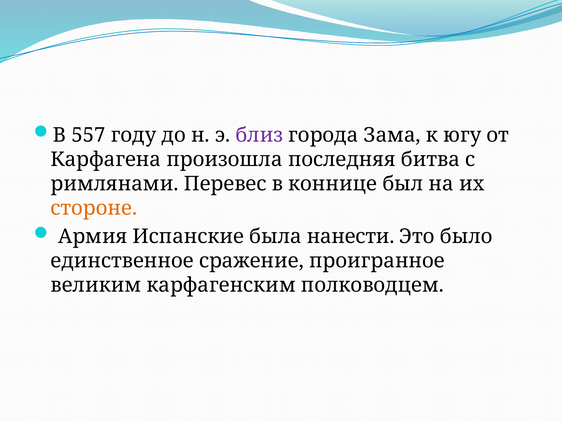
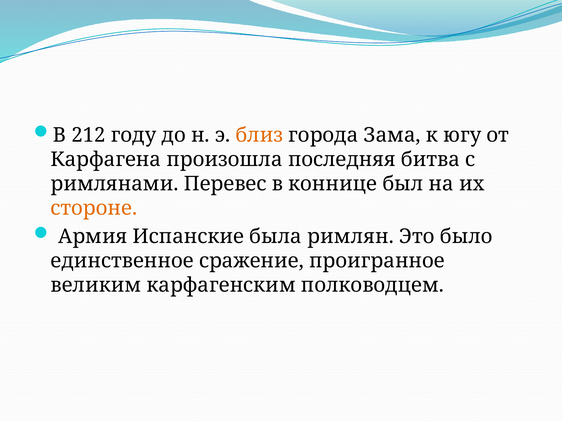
557: 557 -> 212
близ colour: purple -> orange
нанести: нанести -> римлян
